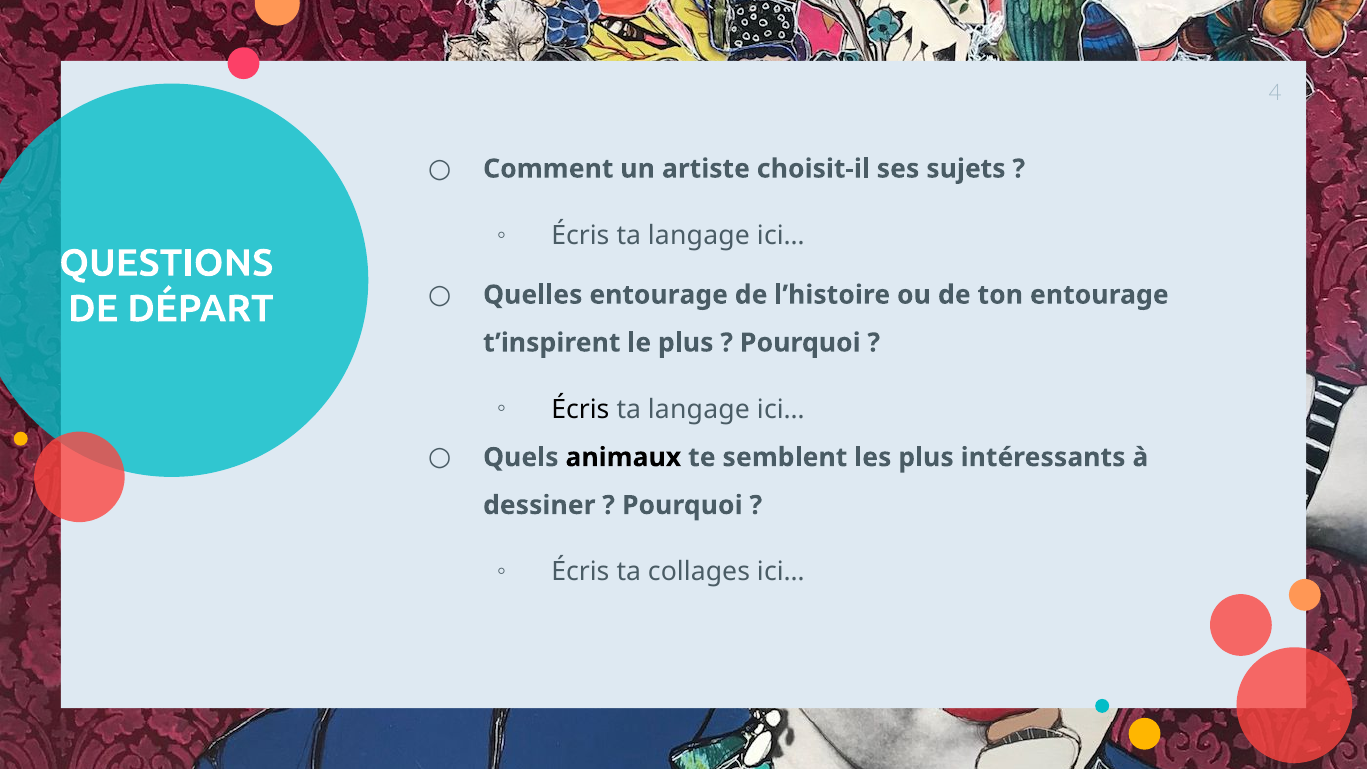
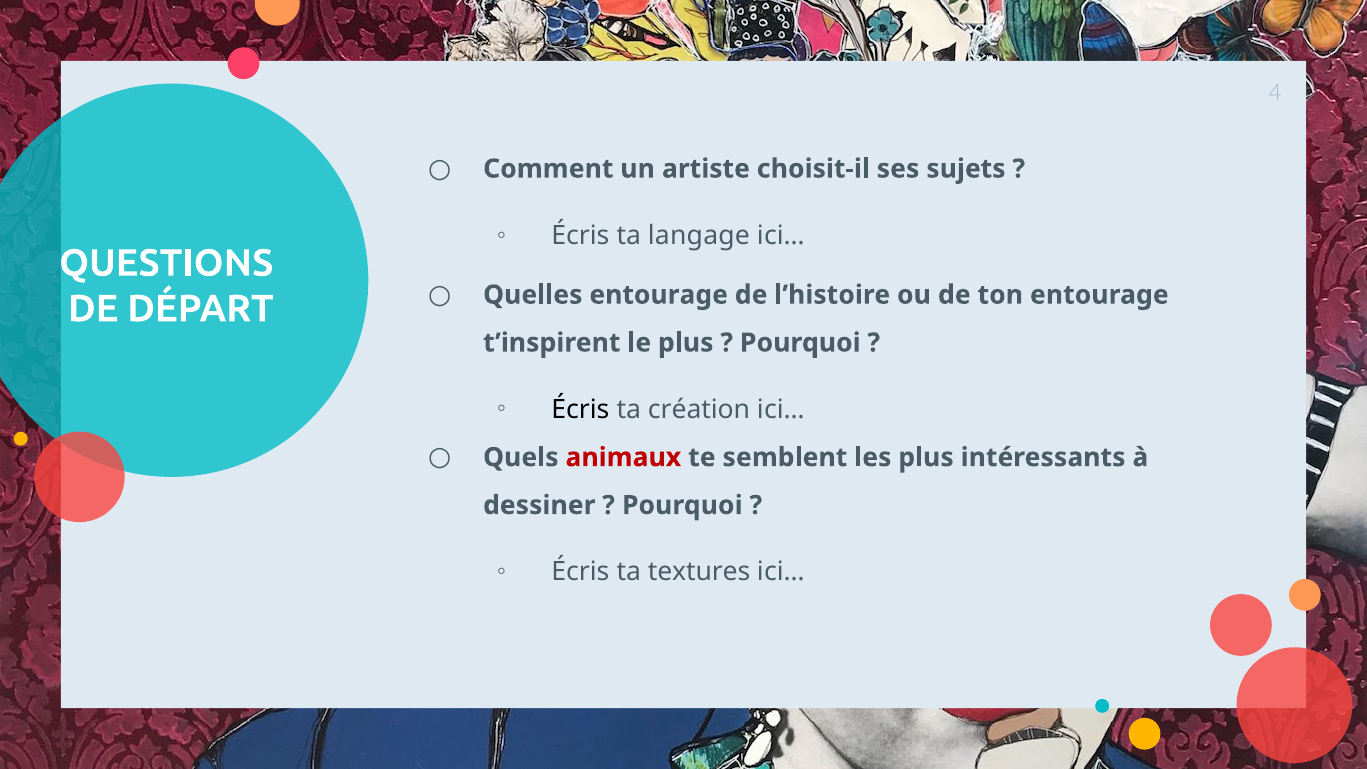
langage at (699, 410): langage -> création
animaux colour: black -> red
collages: collages -> textures
